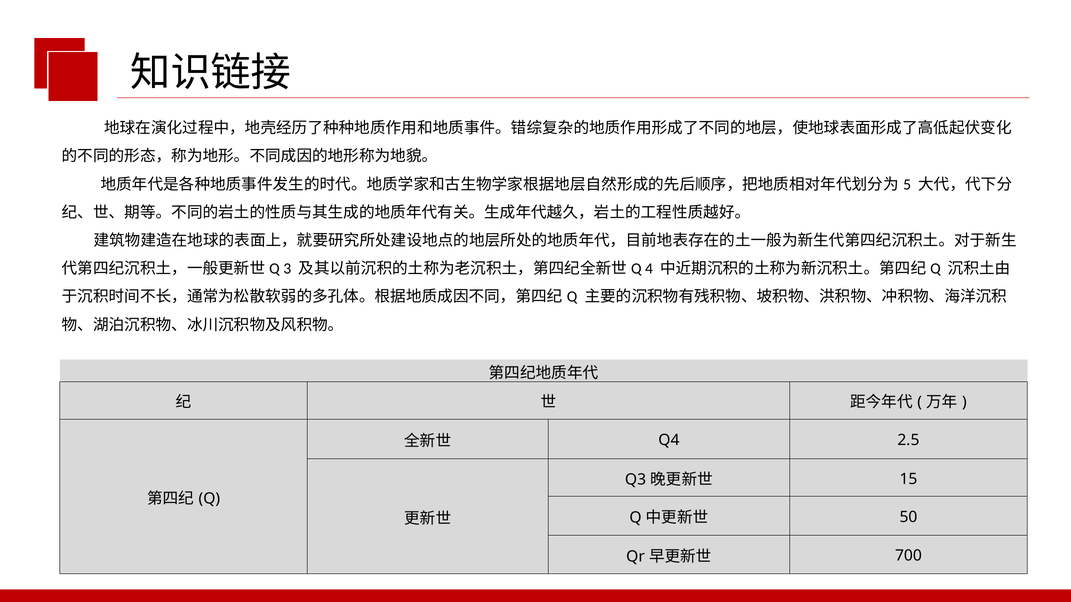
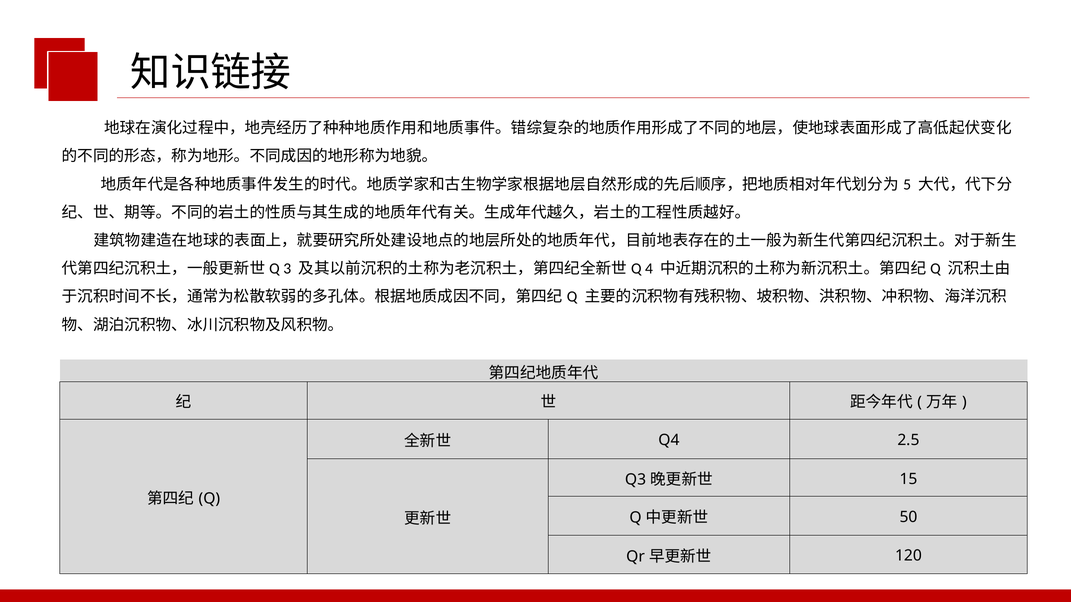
700: 700 -> 120
